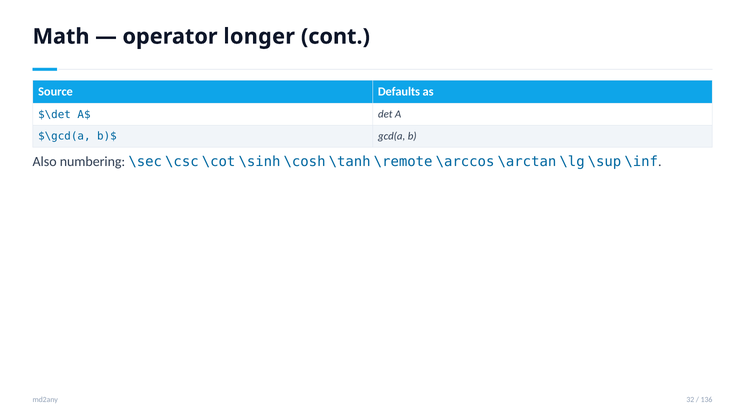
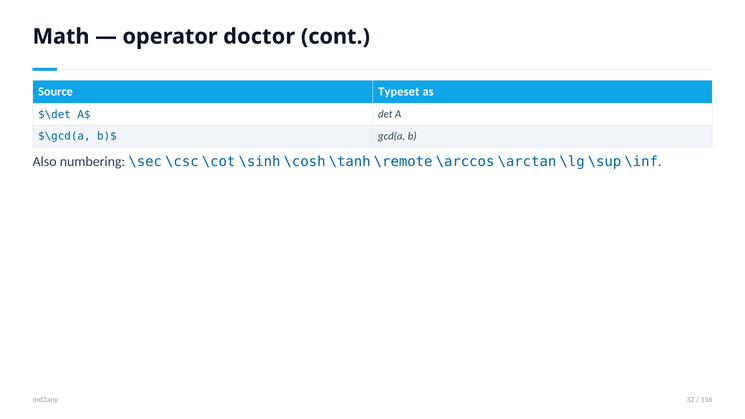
longer: longer -> doctor
Defaults: Defaults -> Typeset
